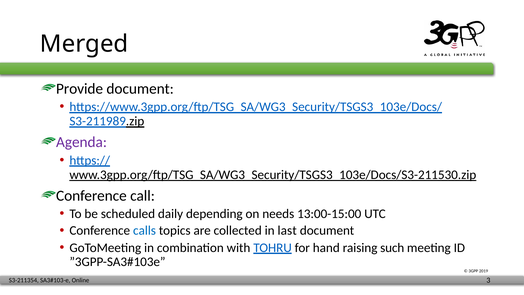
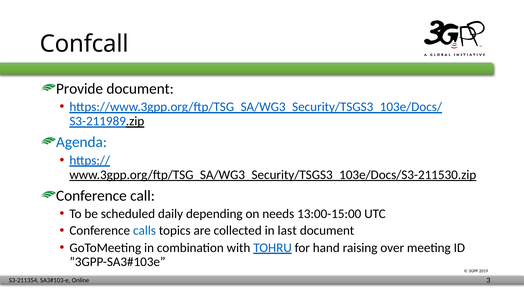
Merged: Merged -> Confcall
Agenda colour: purple -> blue
such: such -> over
